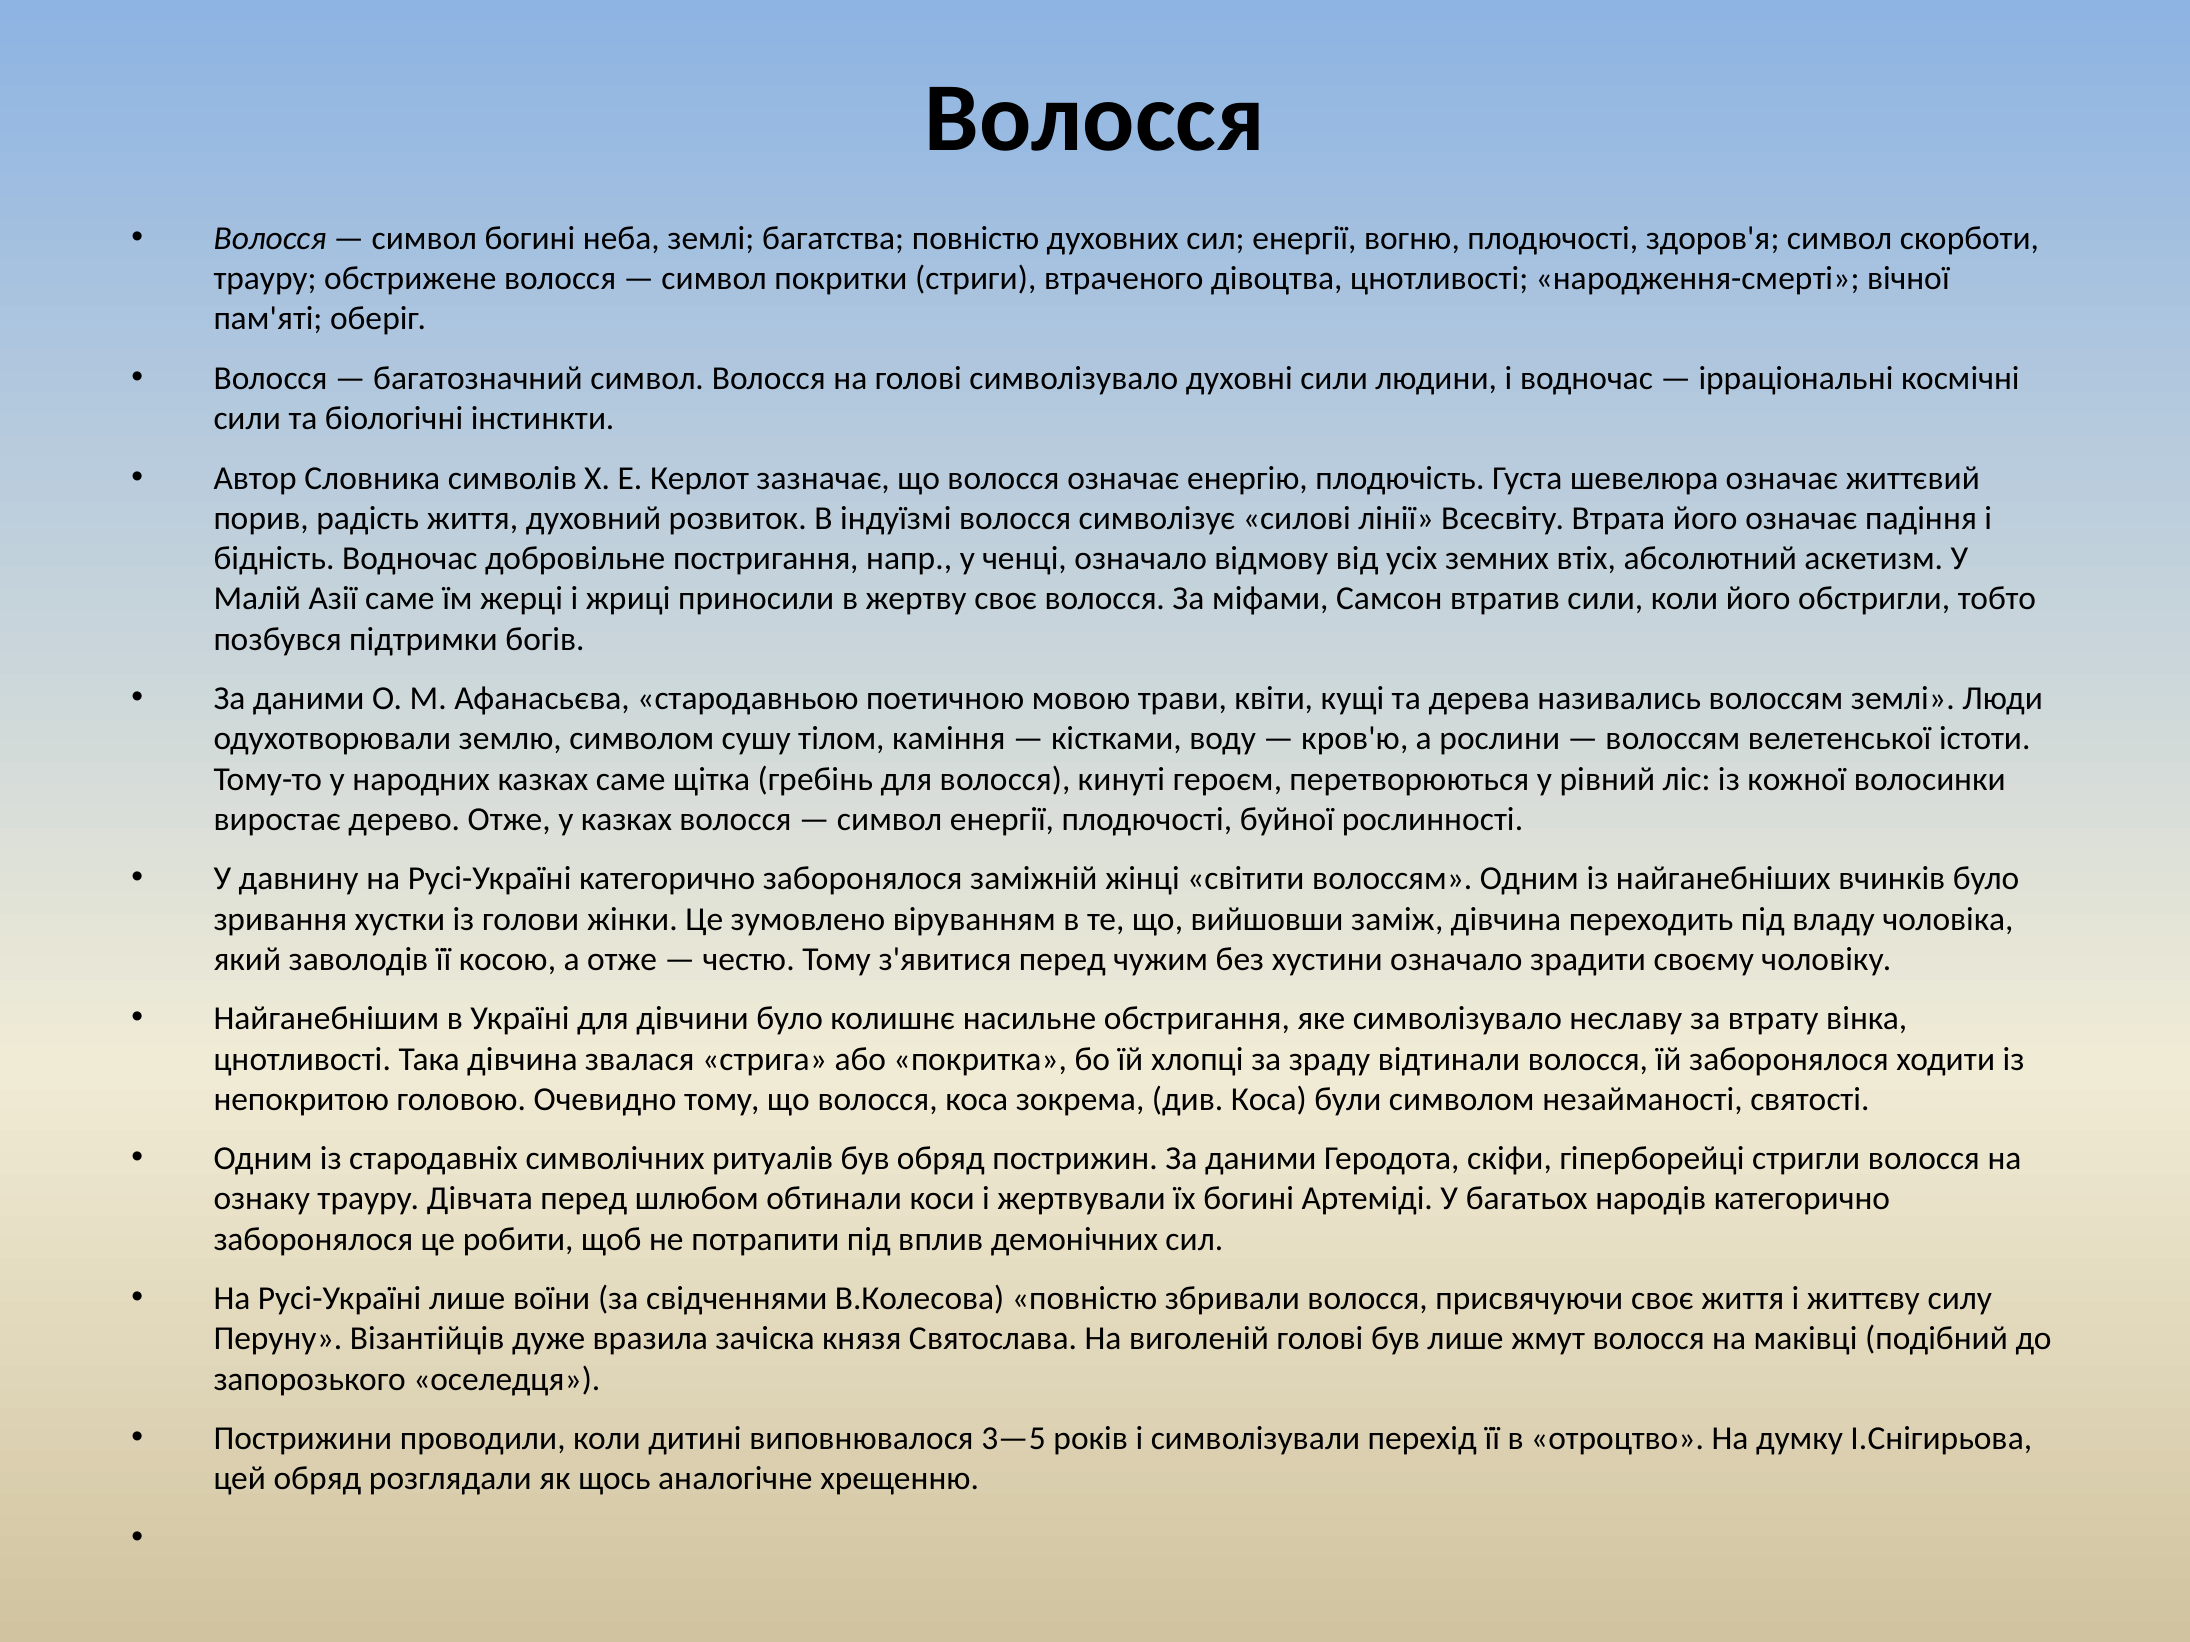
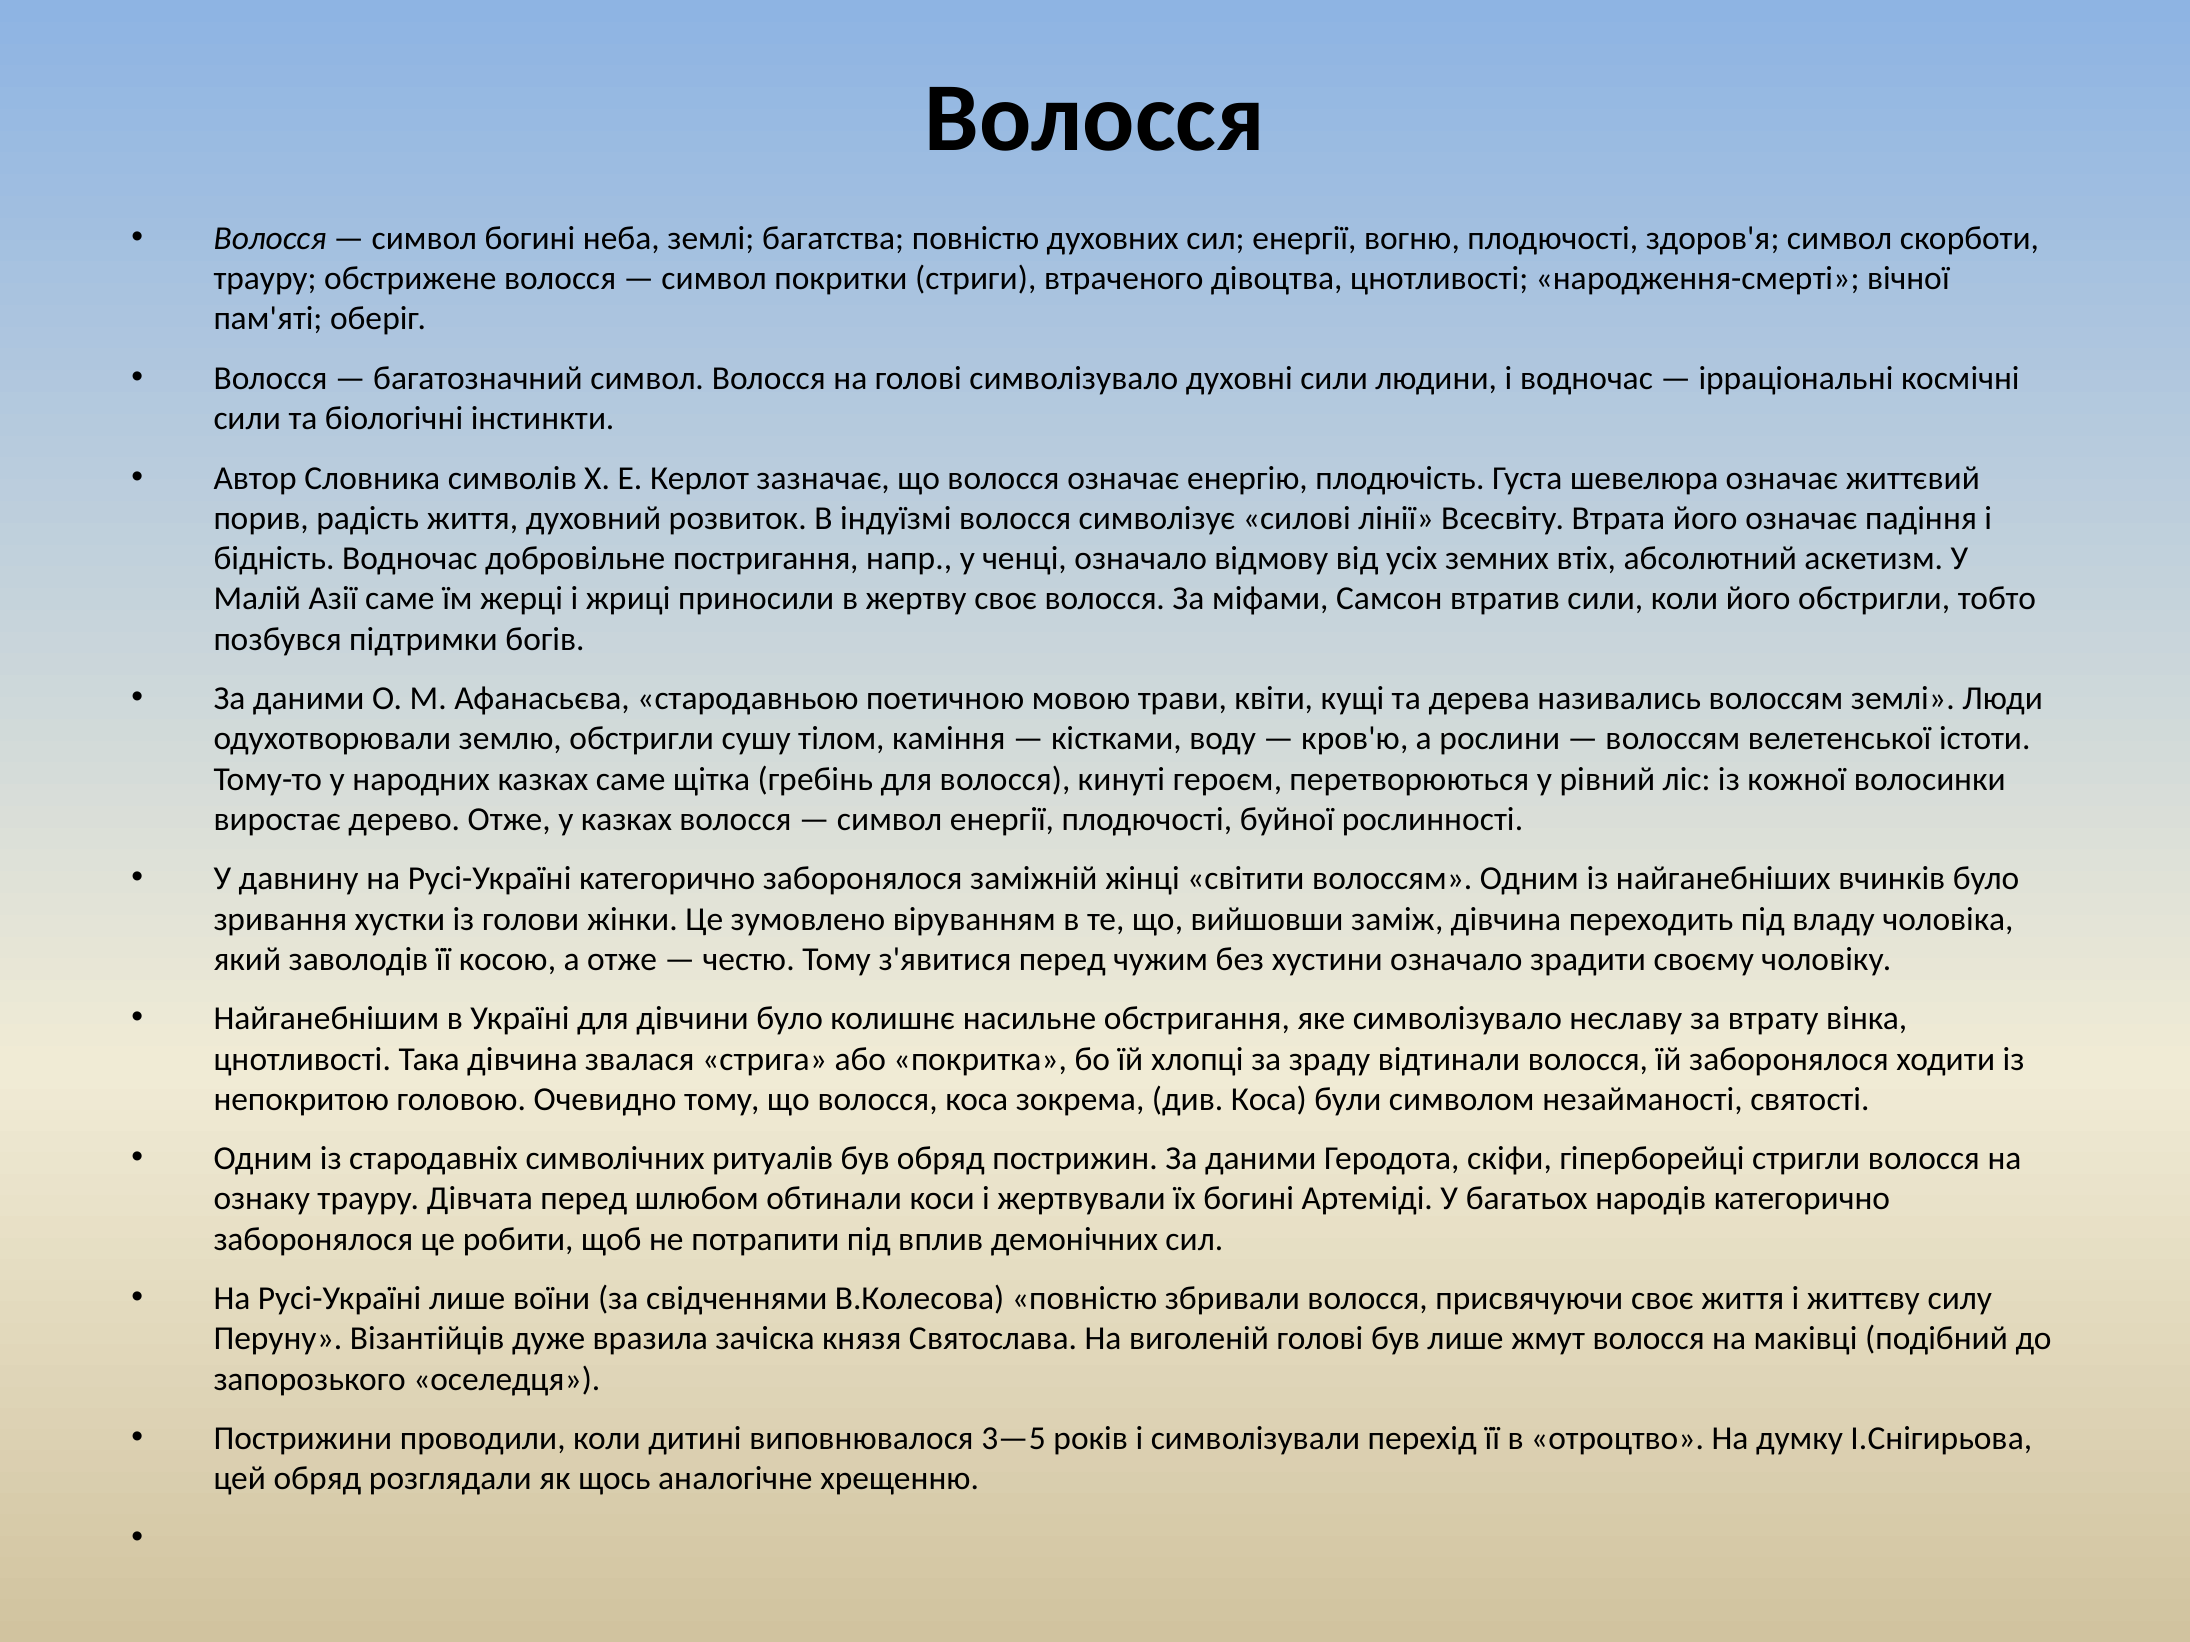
землю символом: символом -> обстригли
